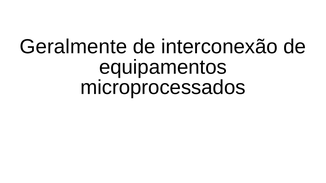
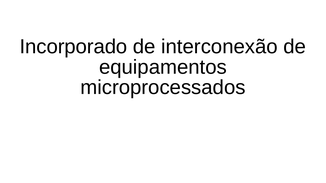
Geralmente: Geralmente -> Incorporado
